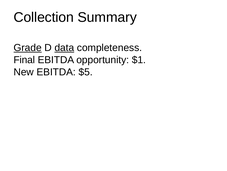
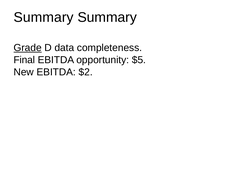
Collection at (44, 17): Collection -> Summary
data underline: present -> none
$1: $1 -> $5
$5: $5 -> $2
